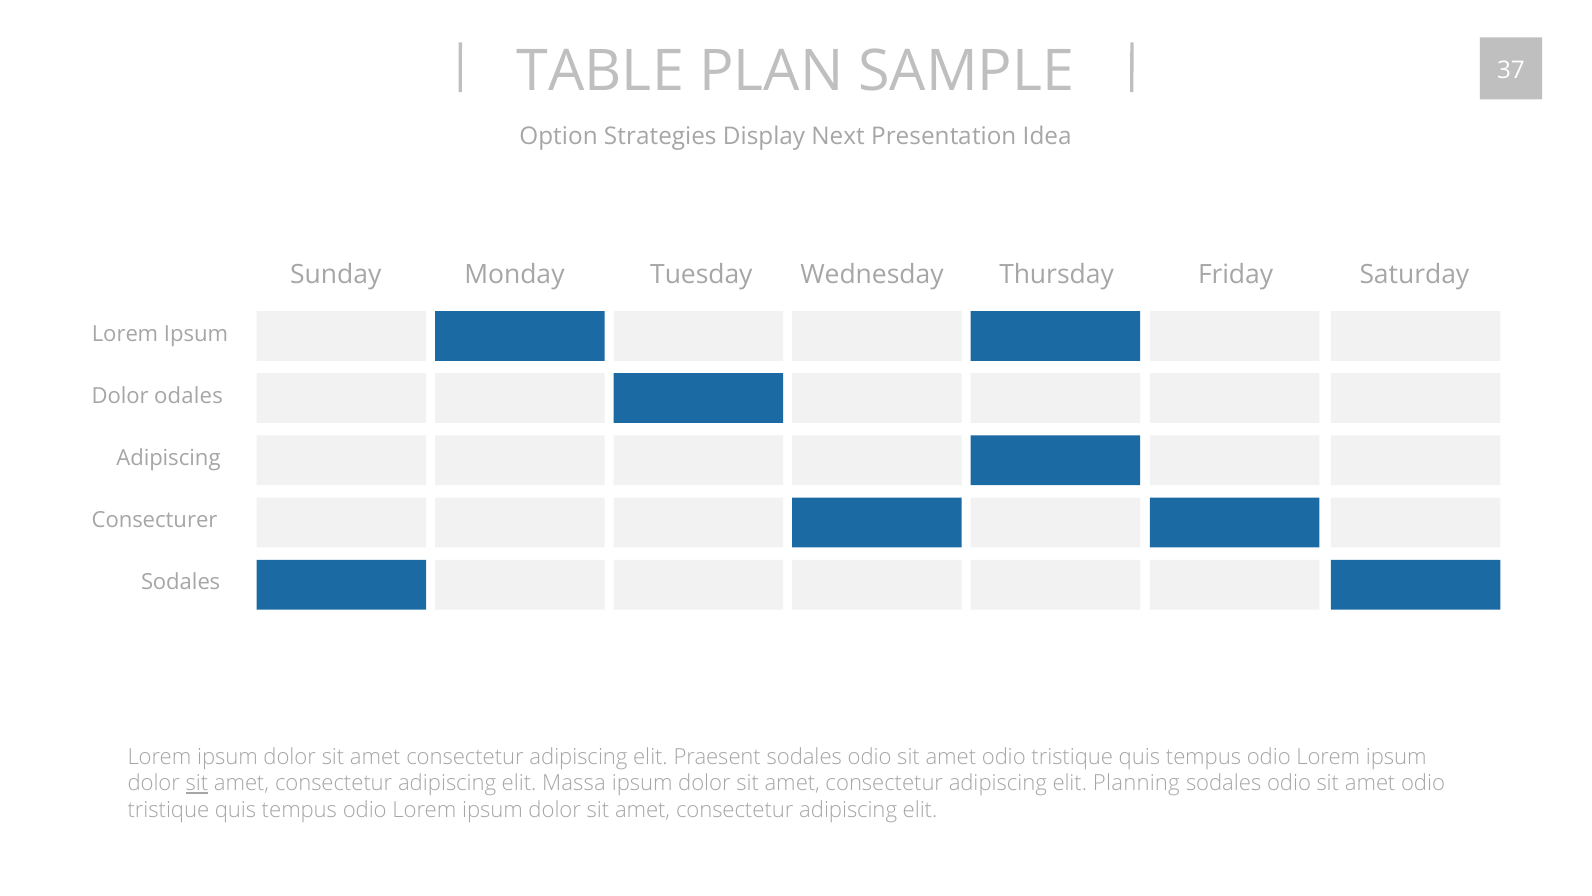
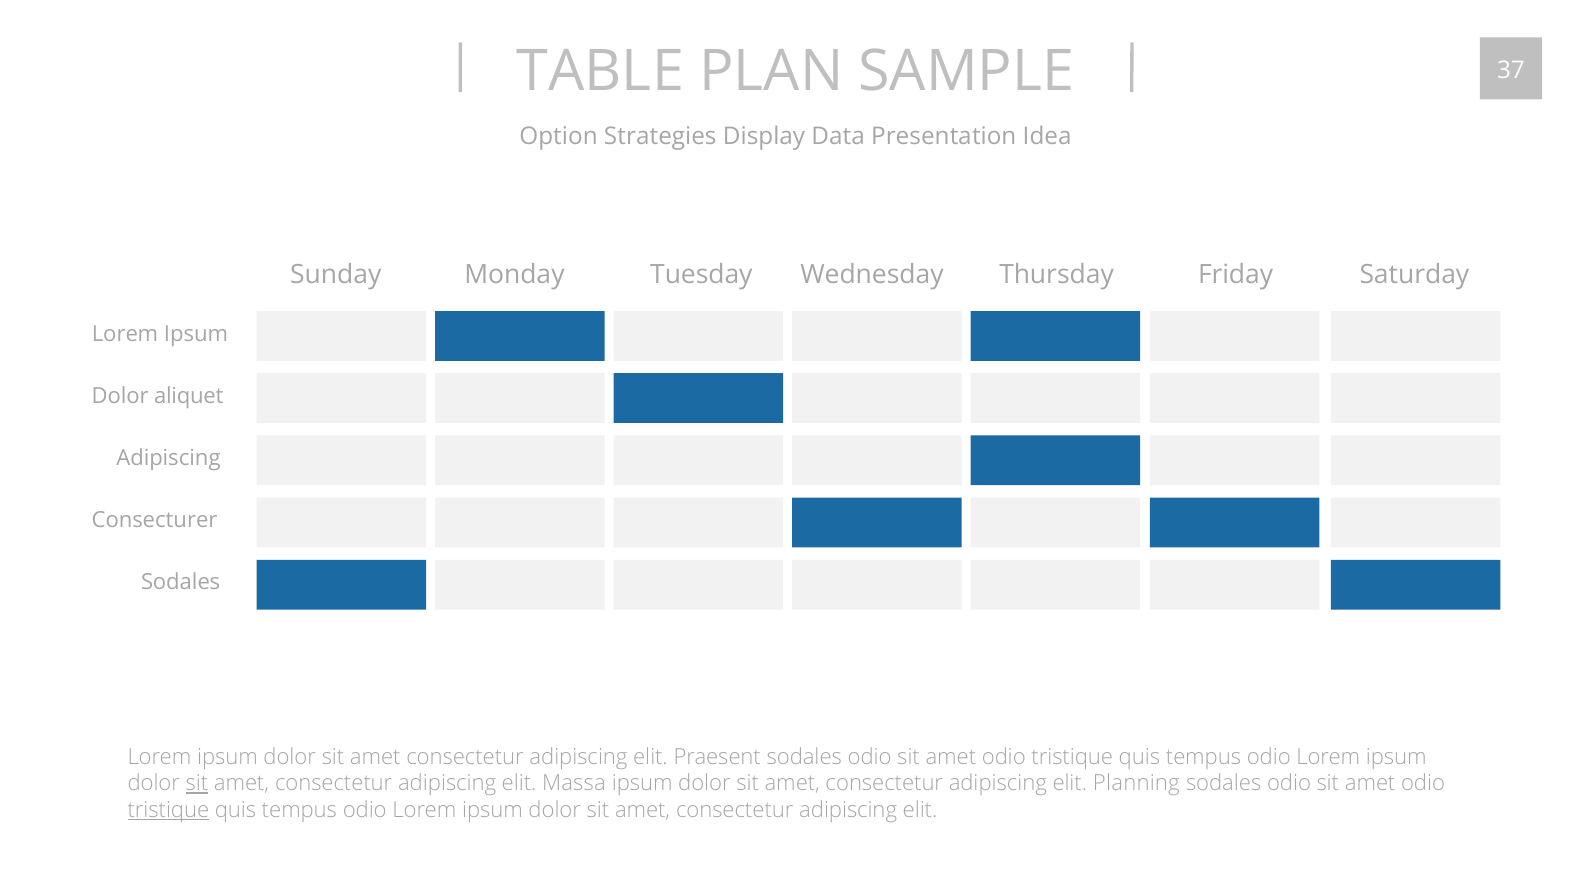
Next: Next -> Data
odales: odales -> aliquet
tristique at (168, 810) underline: none -> present
